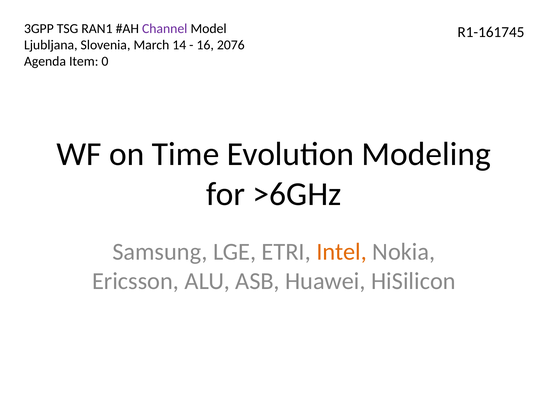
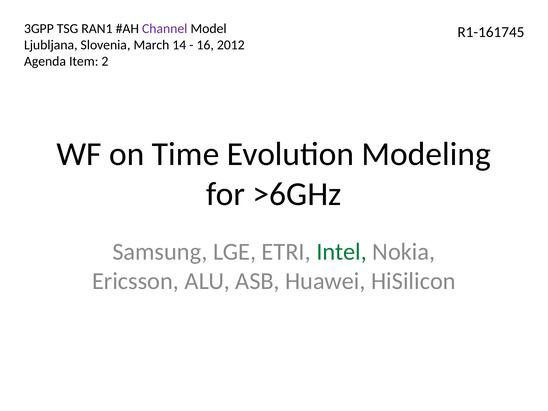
2076: 2076 -> 2012
0: 0 -> 2
Intel colour: orange -> green
